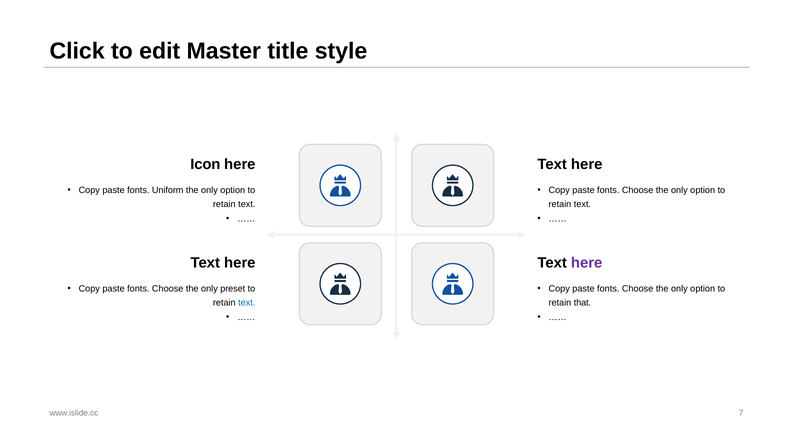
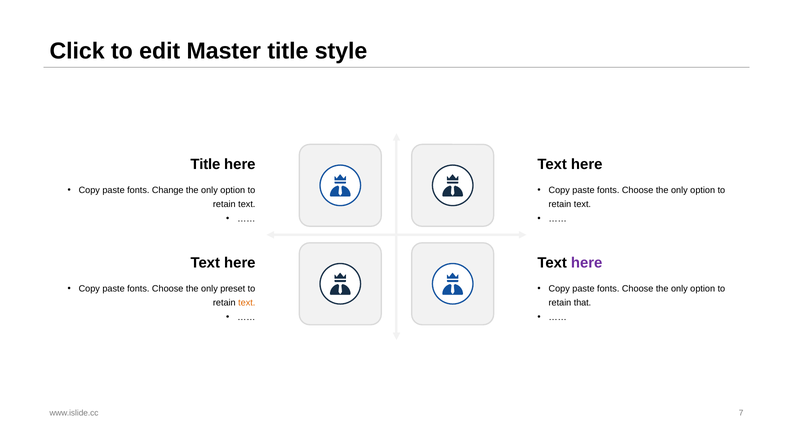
Icon at (205, 165): Icon -> Title
Uniform: Uniform -> Change
text at (247, 303) colour: blue -> orange
